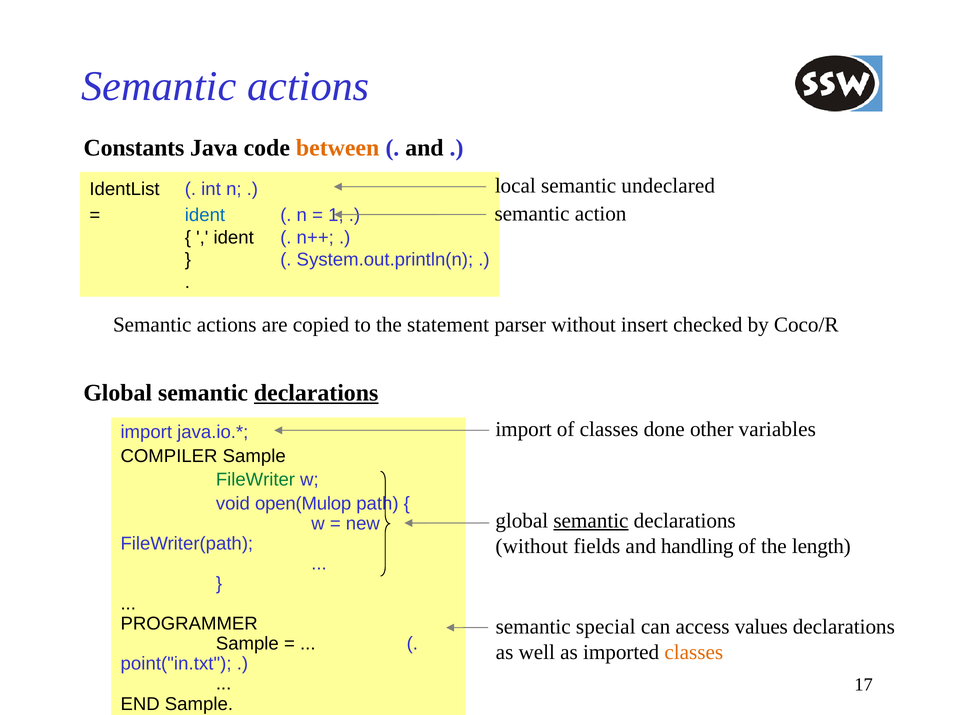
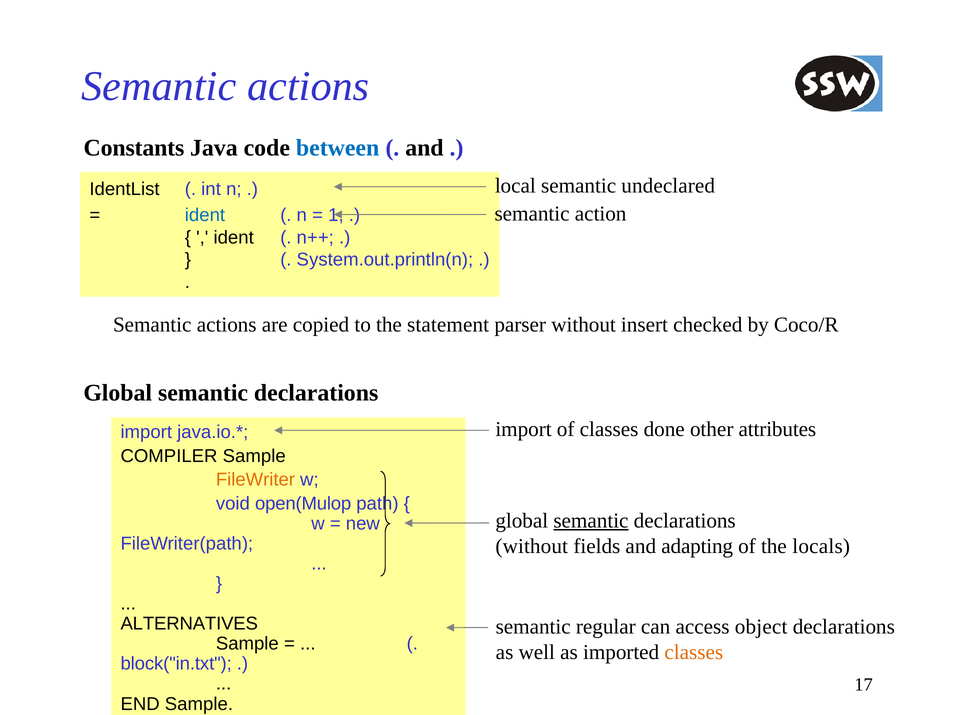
between colour: orange -> blue
declarations at (316, 393) underline: present -> none
variables: variables -> attributes
FileWriter colour: green -> orange
handling: handling -> adapting
length: length -> locals
PROGRAMMER: PROGRAMMER -> ALTERNATIVES
special: special -> regular
values: values -> object
point("in.txt: point("in.txt -> block("in.txt
